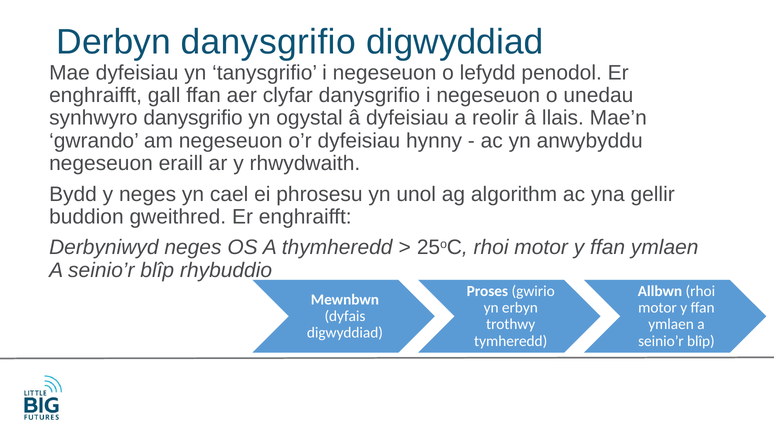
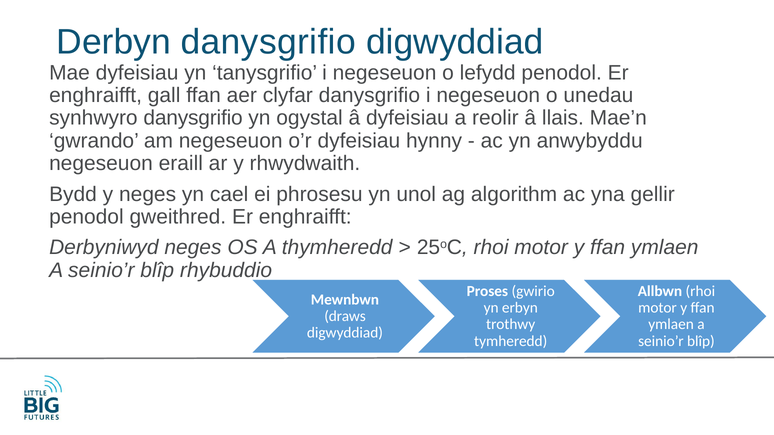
buddion at (86, 217): buddion -> penodol
dyfais: dyfais -> draws
